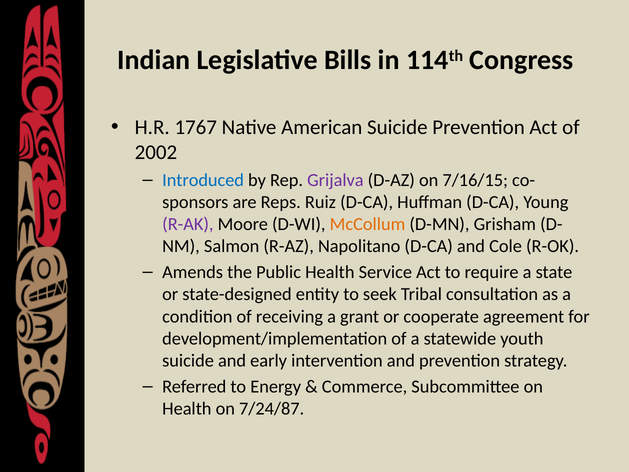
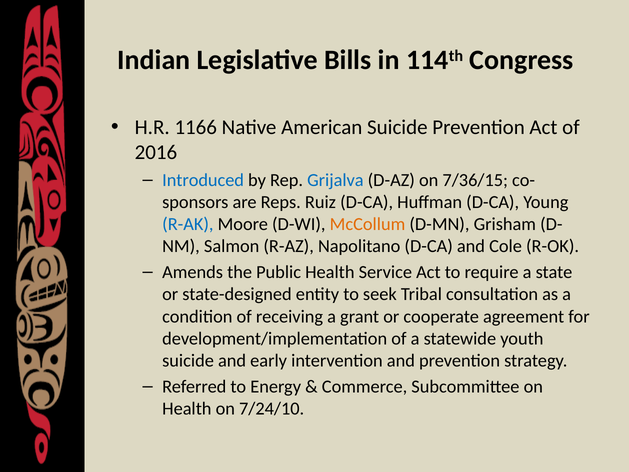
1767: 1767 -> 1166
2002: 2002 -> 2016
Grijalva colour: purple -> blue
7/16/15: 7/16/15 -> 7/36/15
R-AK colour: purple -> blue
7/24/87: 7/24/87 -> 7/24/10
